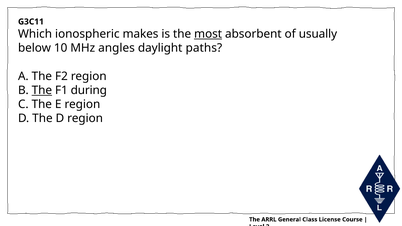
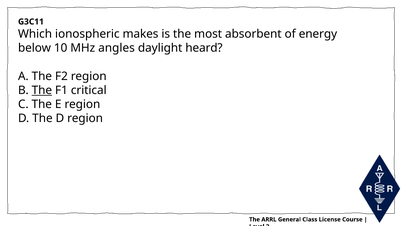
most underline: present -> none
usually: usually -> energy
paths: paths -> heard
during: during -> critical
